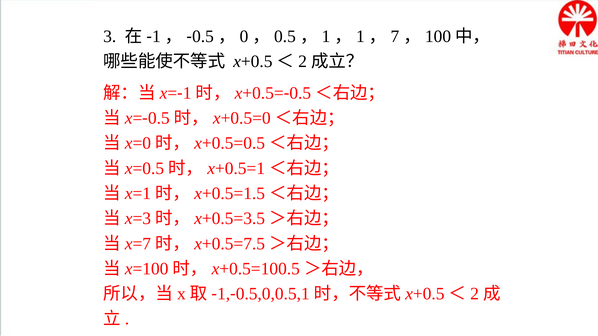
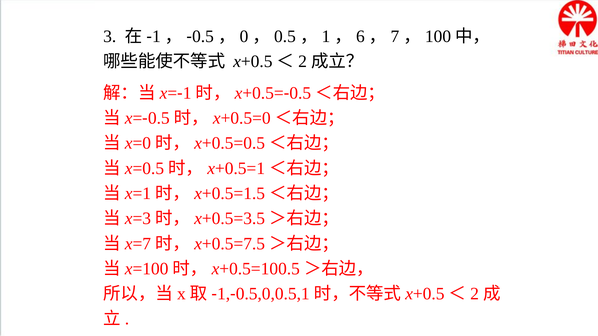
1 at (360, 36): 1 -> 6
